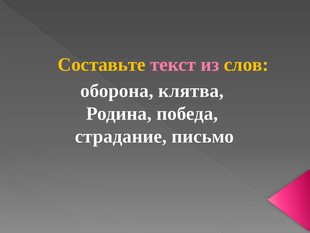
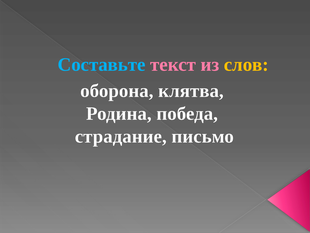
Составьте colour: yellow -> light blue
